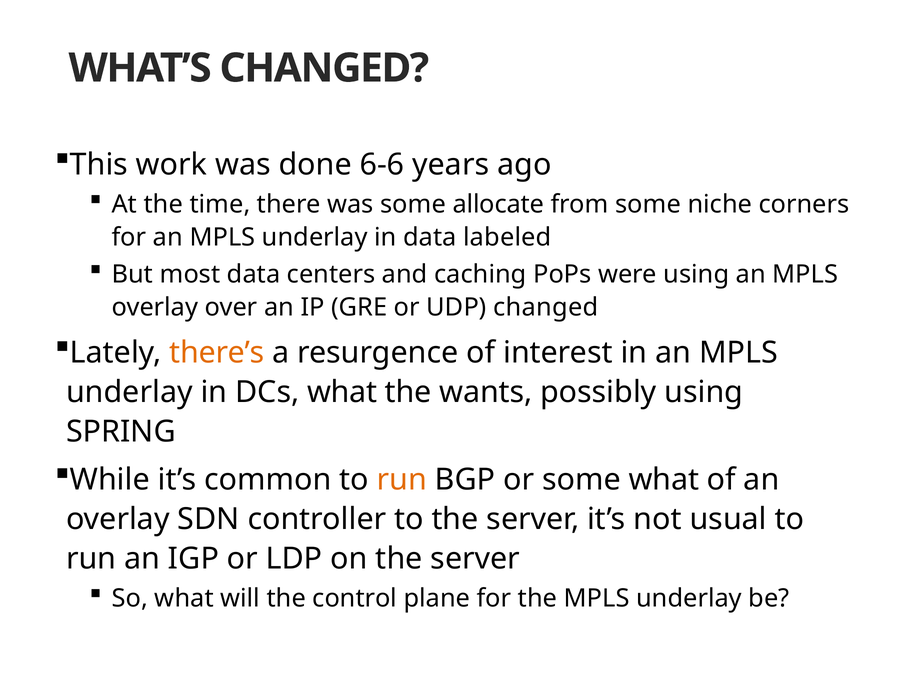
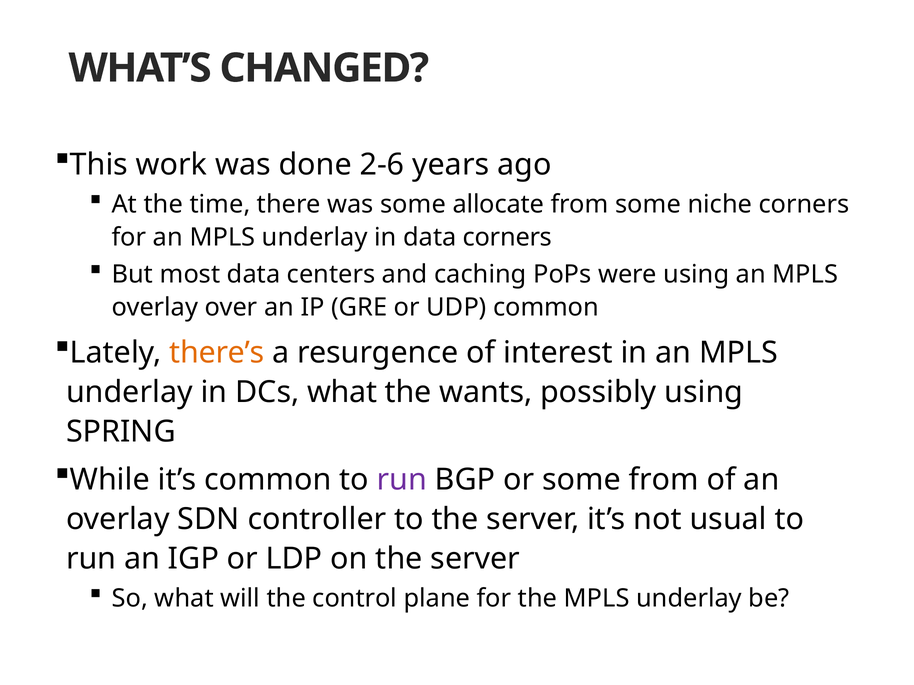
6-6: 6-6 -> 2-6
data labeled: labeled -> corners
UDP changed: changed -> common
run at (402, 480) colour: orange -> purple
some what: what -> from
